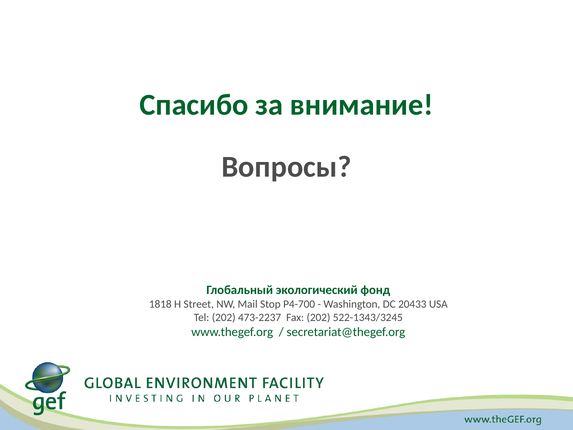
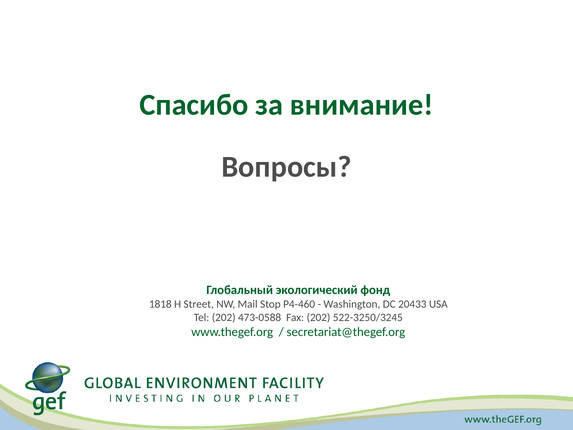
P4-700: P4-700 -> P4-460
473-2237: 473-2237 -> 473-0588
522-1343/3245: 522-1343/3245 -> 522-3250/3245
